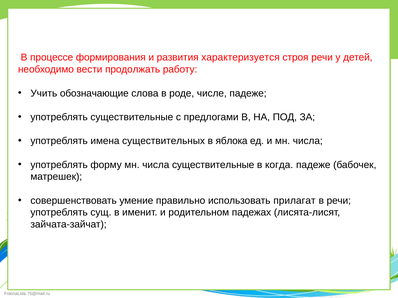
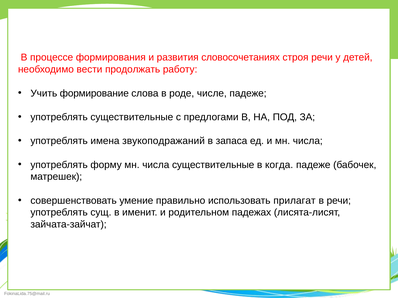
характеризуется: характеризуется -> словосочетаниях
обозначающие: обозначающие -> формирование
существительных: существительных -> звукоподражаний
яблока: яблока -> запаса
